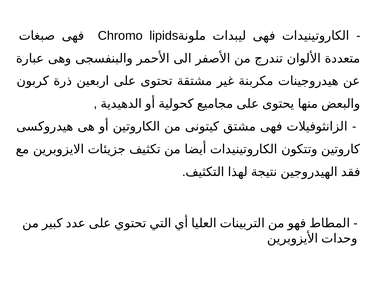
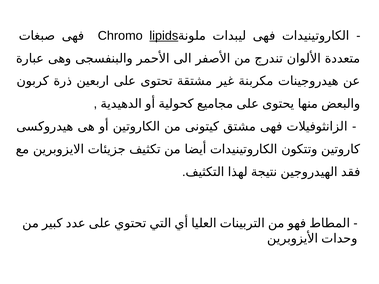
lipids underline: none -> present
